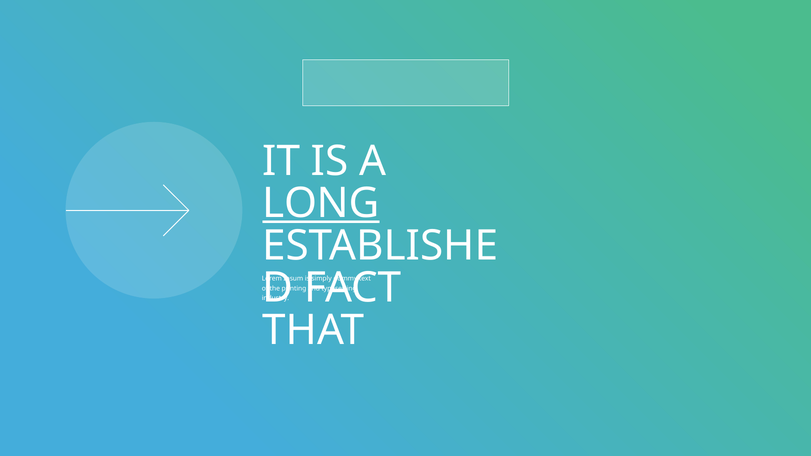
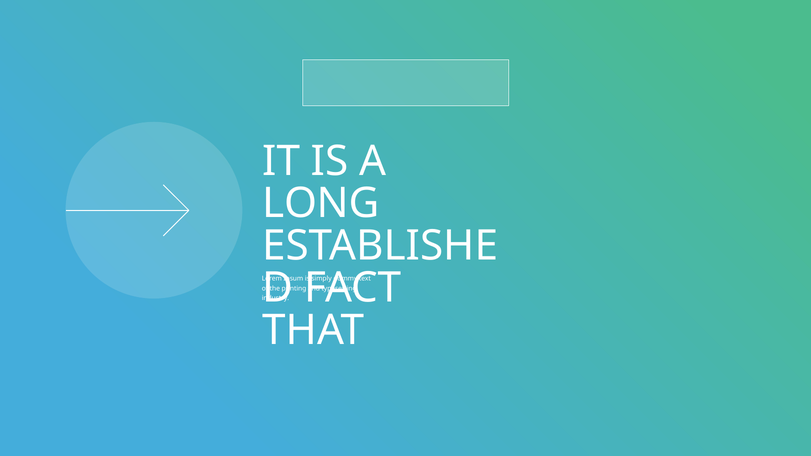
LONG underline: present -> none
